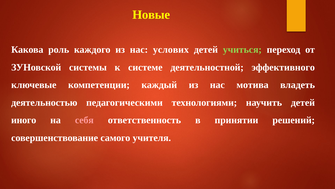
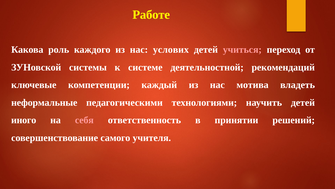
Новые: Новые -> Работе
учиться colour: light green -> pink
эффективного: эффективного -> рекомендаций
деятельностью: деятельностью -> неформальные
